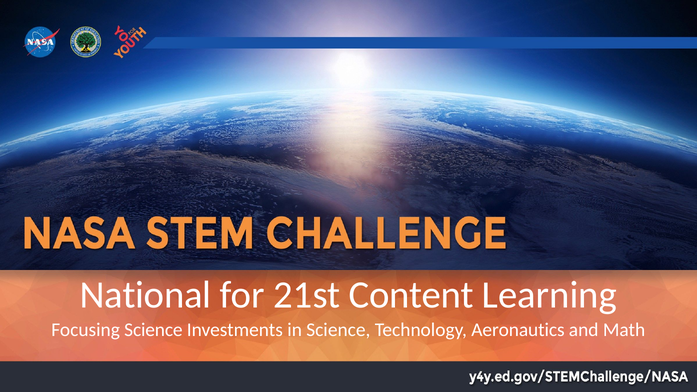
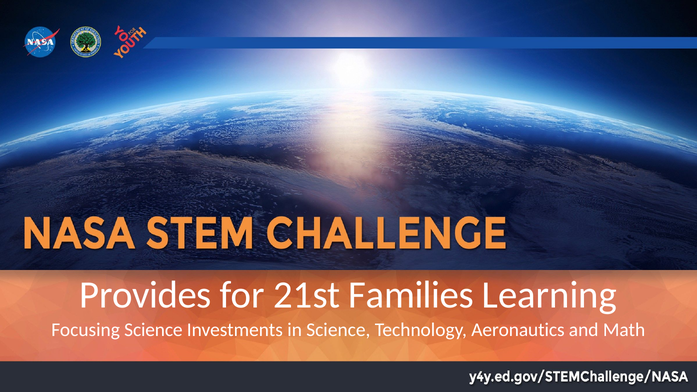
National: National -> Provides
Content: Content -> Families
